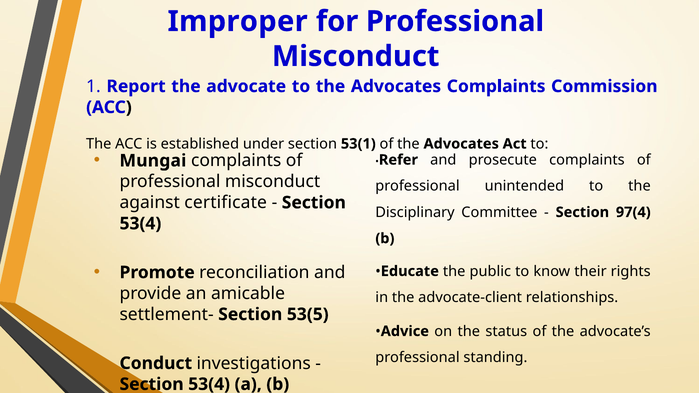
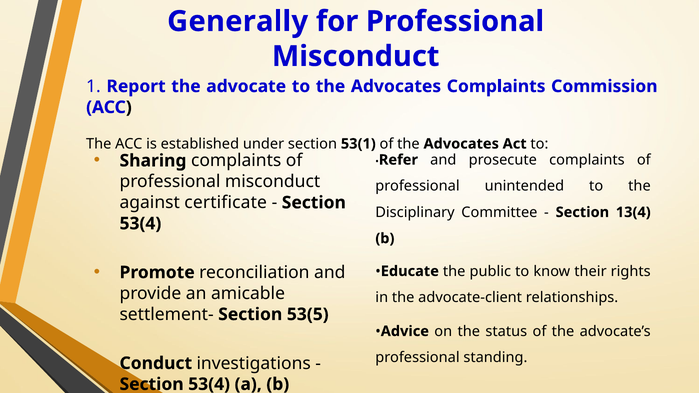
Improper: Improper -> Generally
Mungai: Mungai -> Sharing
97(4: 97(4 -> 13(4
